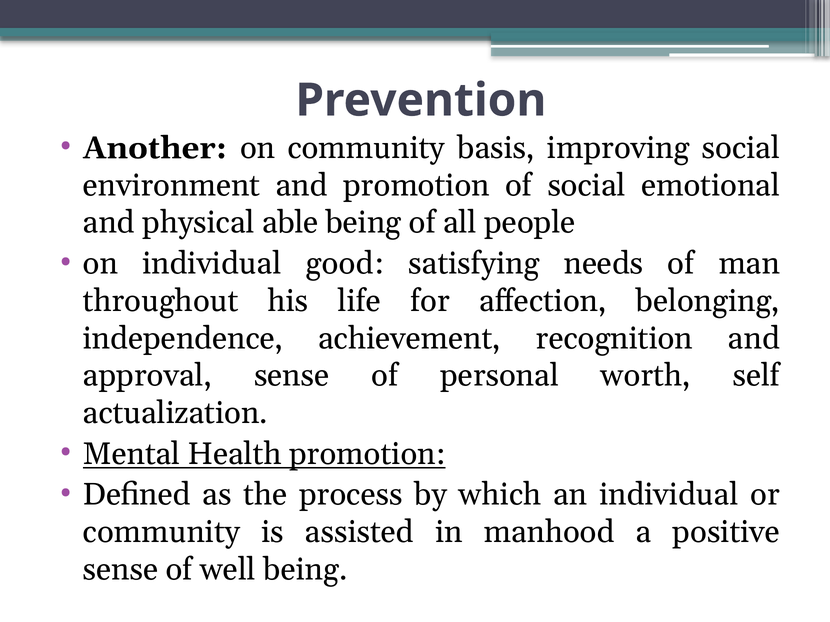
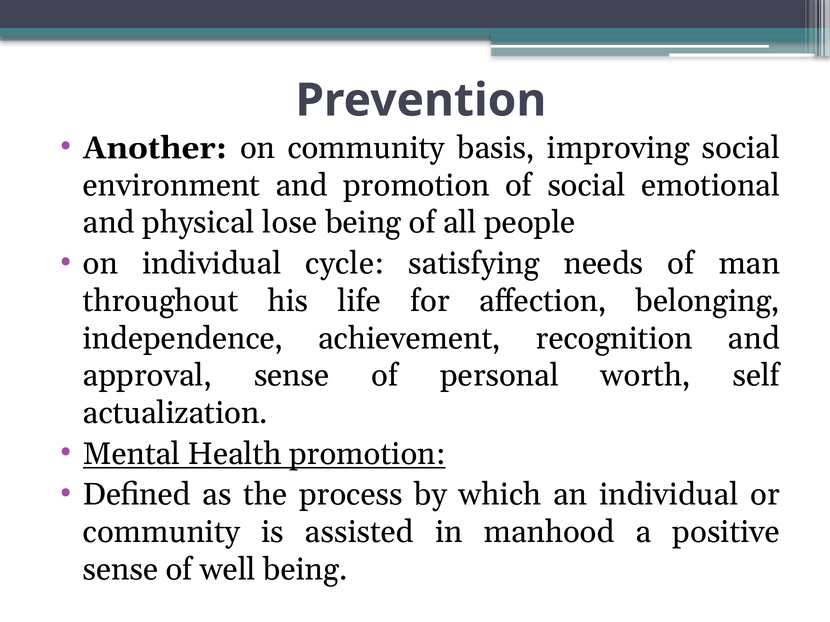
able: able -> lose
good: good -> cycle
